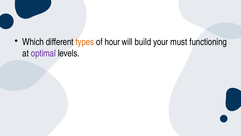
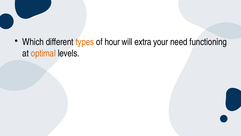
build: build -> extra
must: must -> need
optimal colour: purple -> orange
